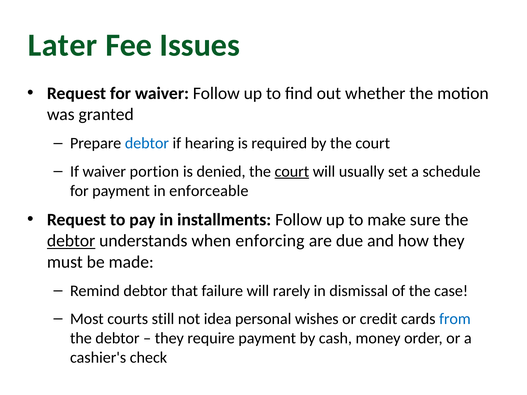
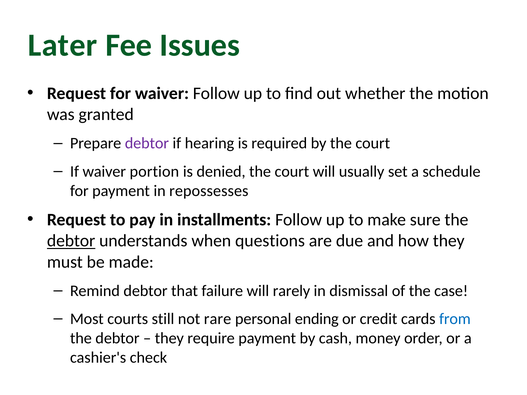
debtor at (147, 143) colour: blue -> purple
court at (292, 172) underline: present -> none
enforceable: enforceable -> repossesses
enforcing: enforcing -> questions
idea: idea -> rare
wishes: wishes -> ending
